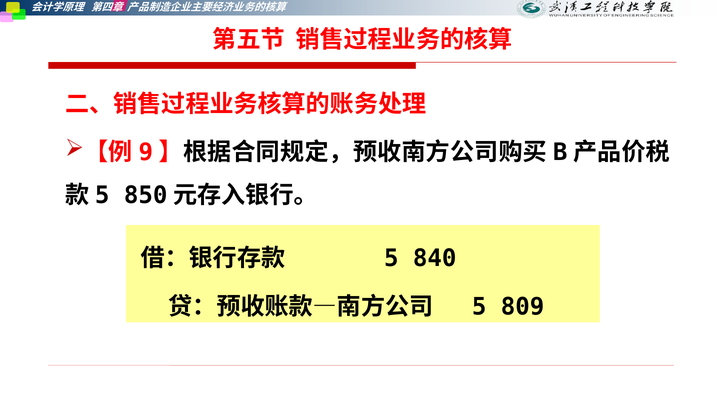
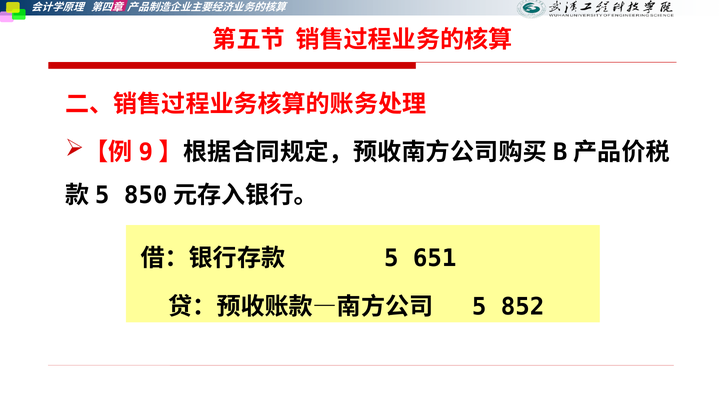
840: 840 -> 651
809: 809 -> 852
